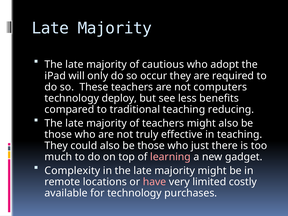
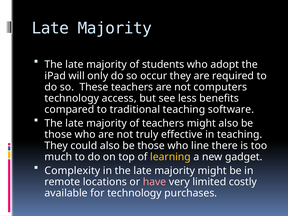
cautious: cautious -> students
deploy: deploy -> access
reducing: reducing -> software
just: just -> line
learning colour: pink -> yellow
